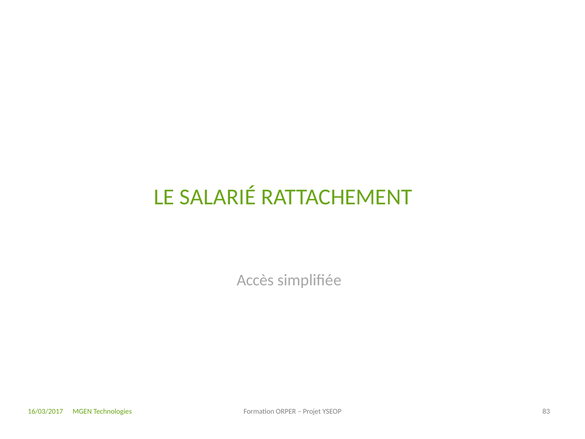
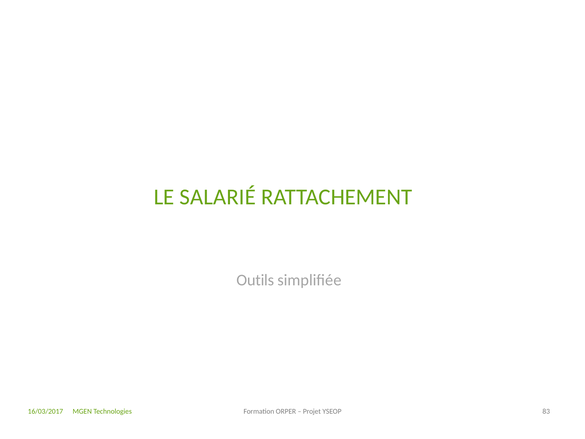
Accès: Accès -> Outils
